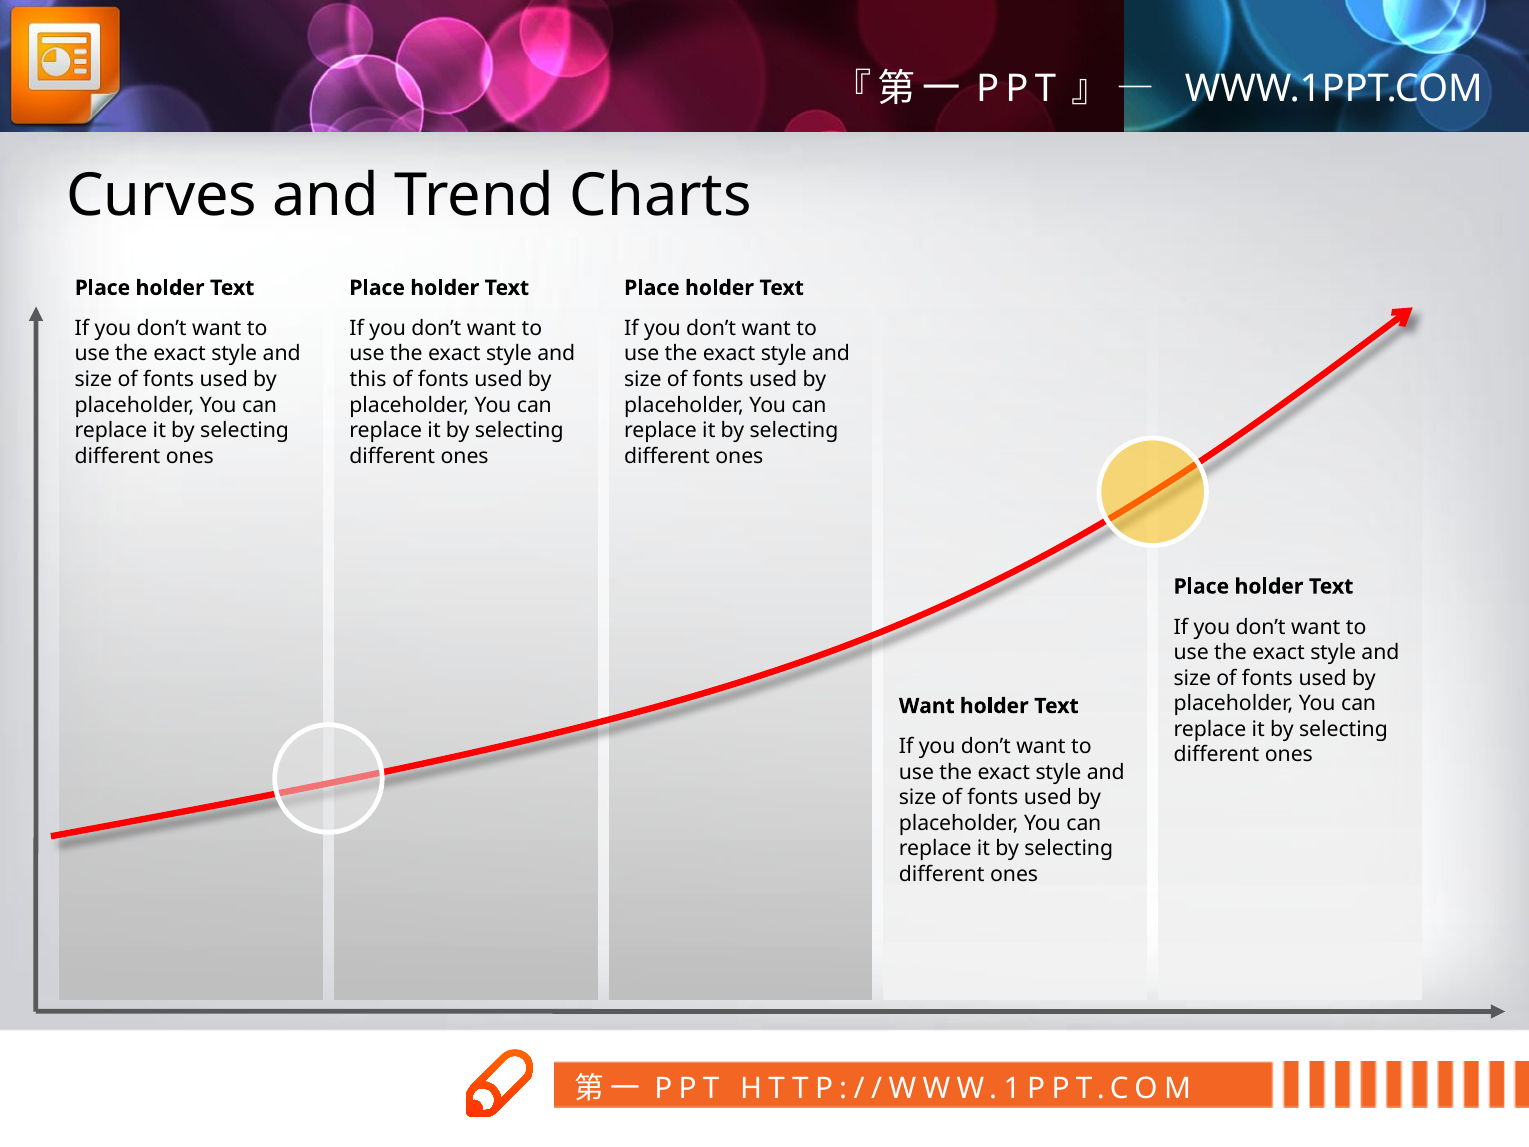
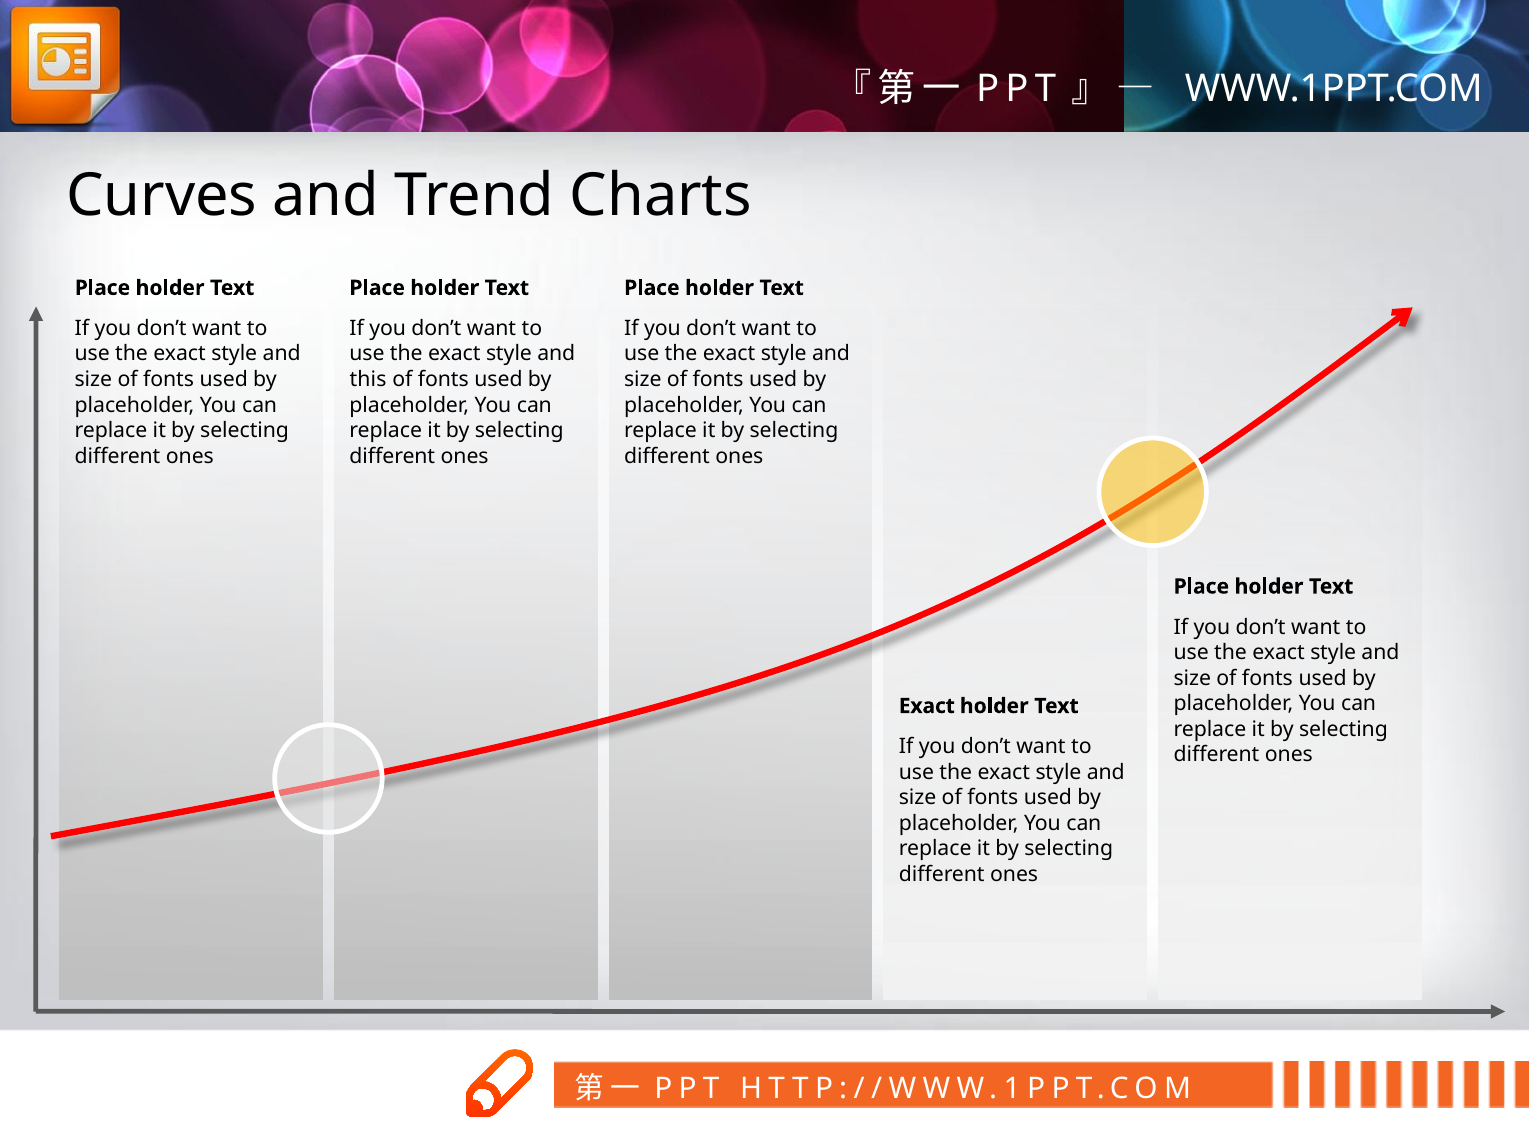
Want at (927, 706): Want -> Exact
